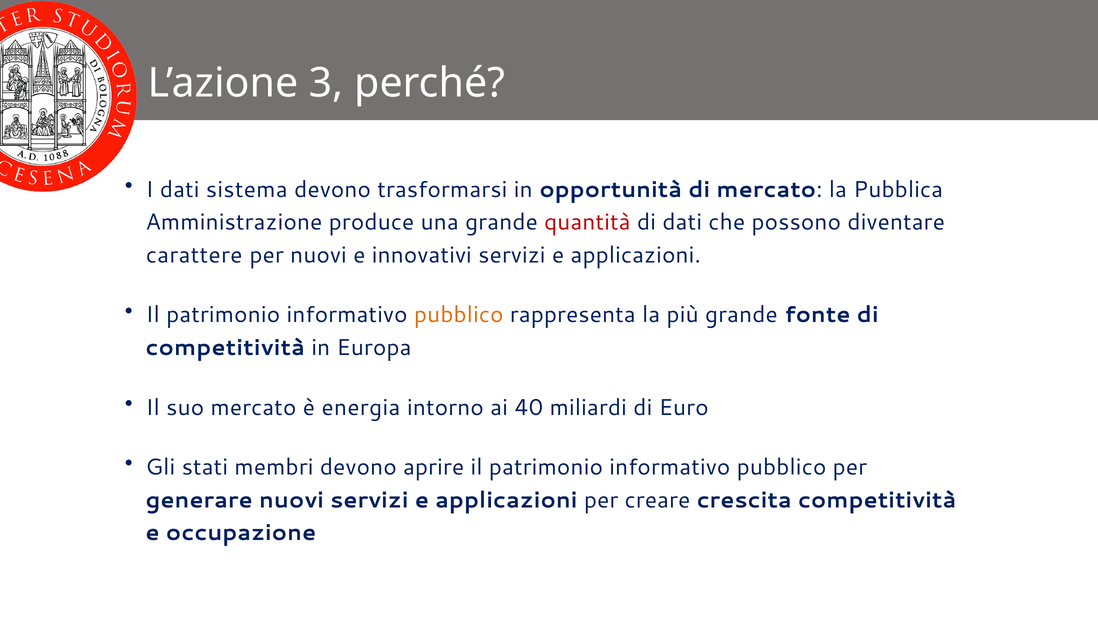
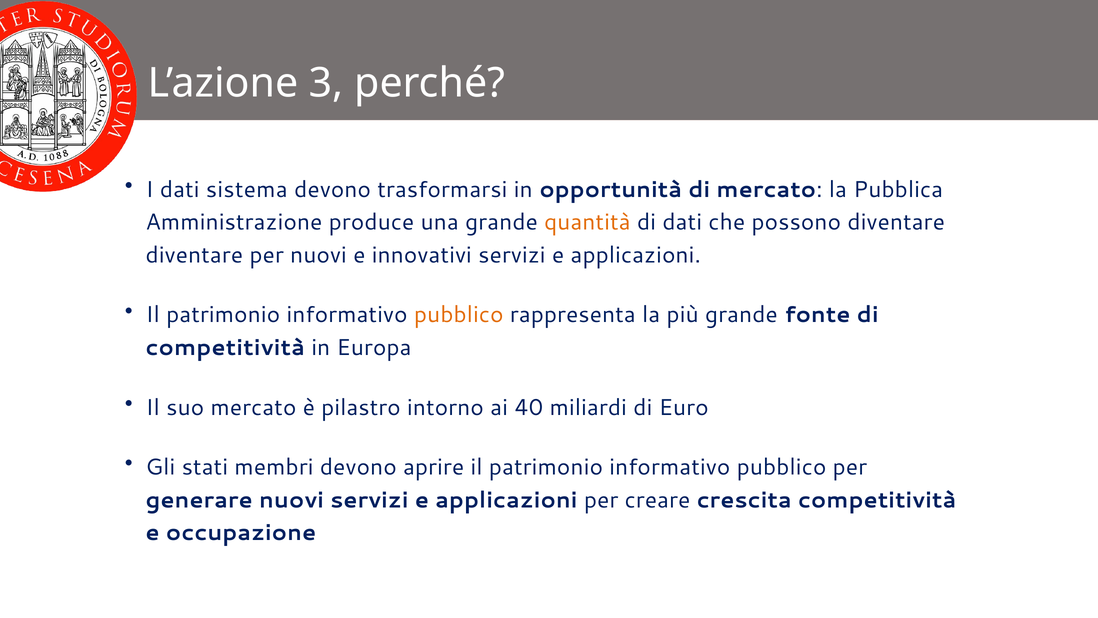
quantità colour: red -> orange
carattere at (194, 255): carattere -> diventare
energia: energia -> pilastro
